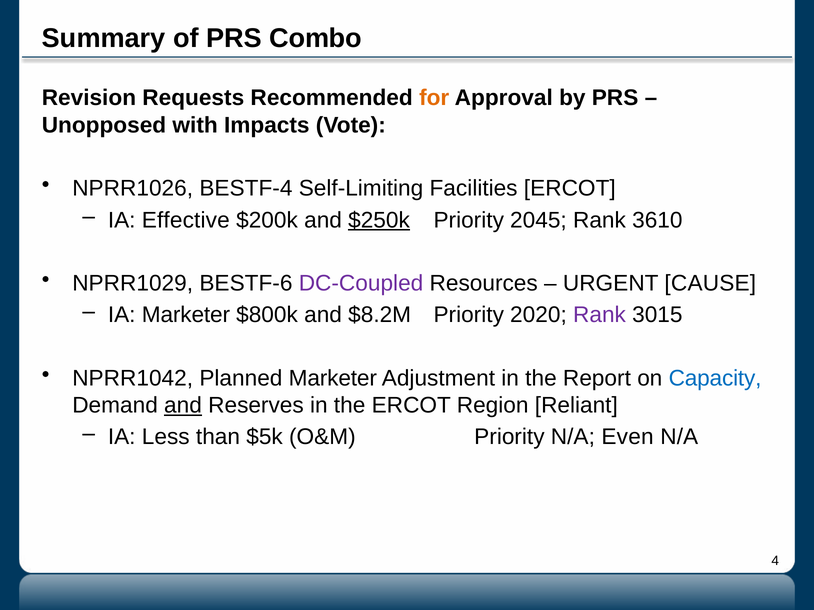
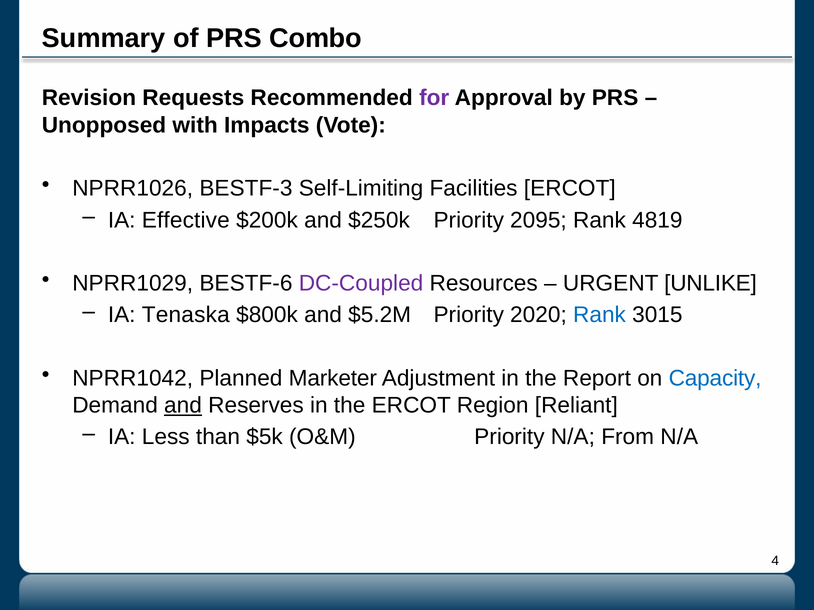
for colour: orange -> purple
BESTF-4: BESTF-4 -> BESTF-3
$250k underline: present -> none
2045: 2045 -> 2095
3610: 3610 -> 4819
CAUSE: CAUSE -> UNLIKE
IA Marketer: Marketer -> Tenaska
$8.2M: $8.2M -> $5.2M
Rank at (599, 315) colour: purple -> blue
Even: Even -> From
